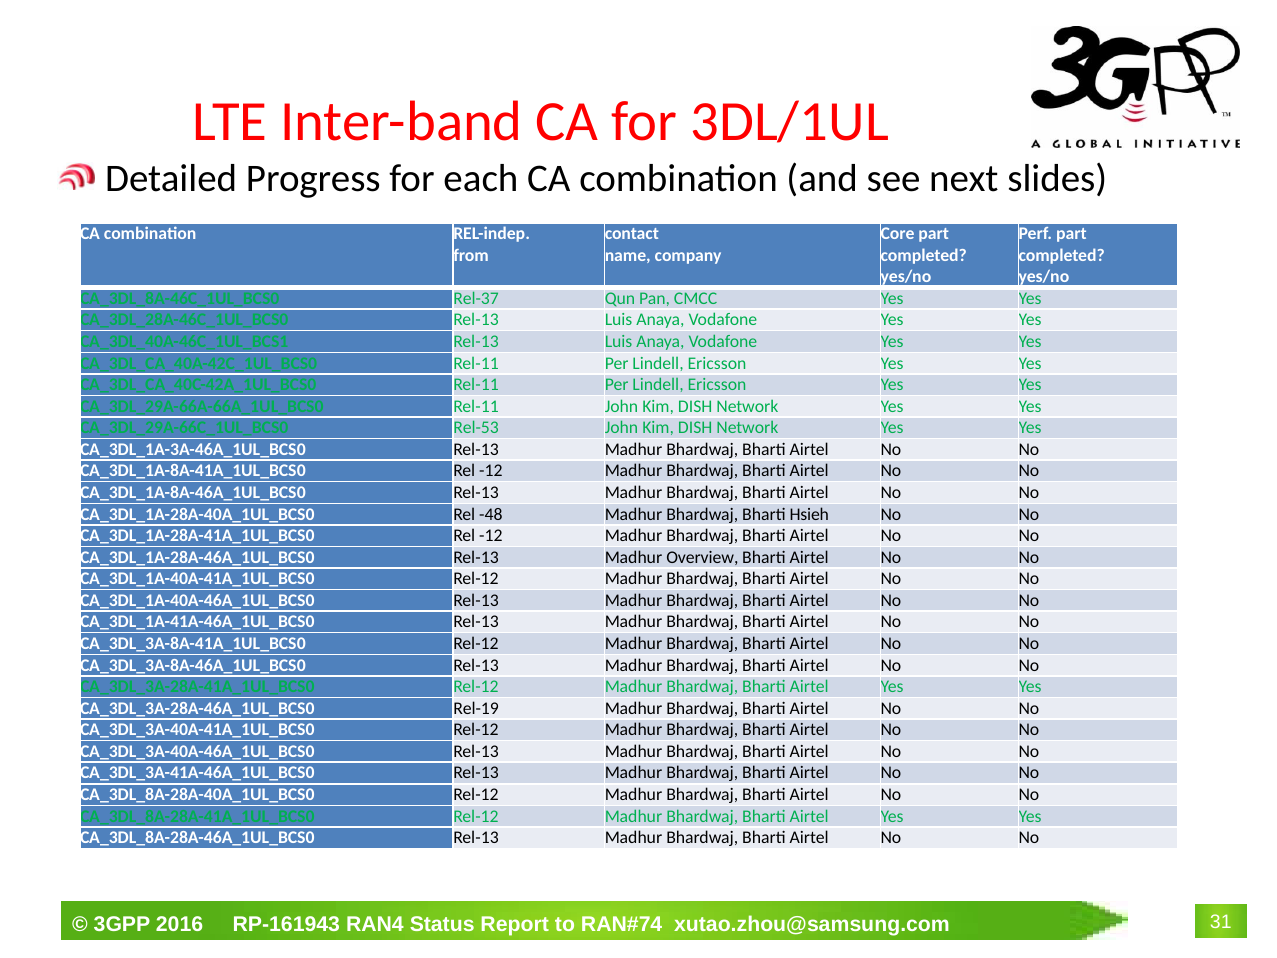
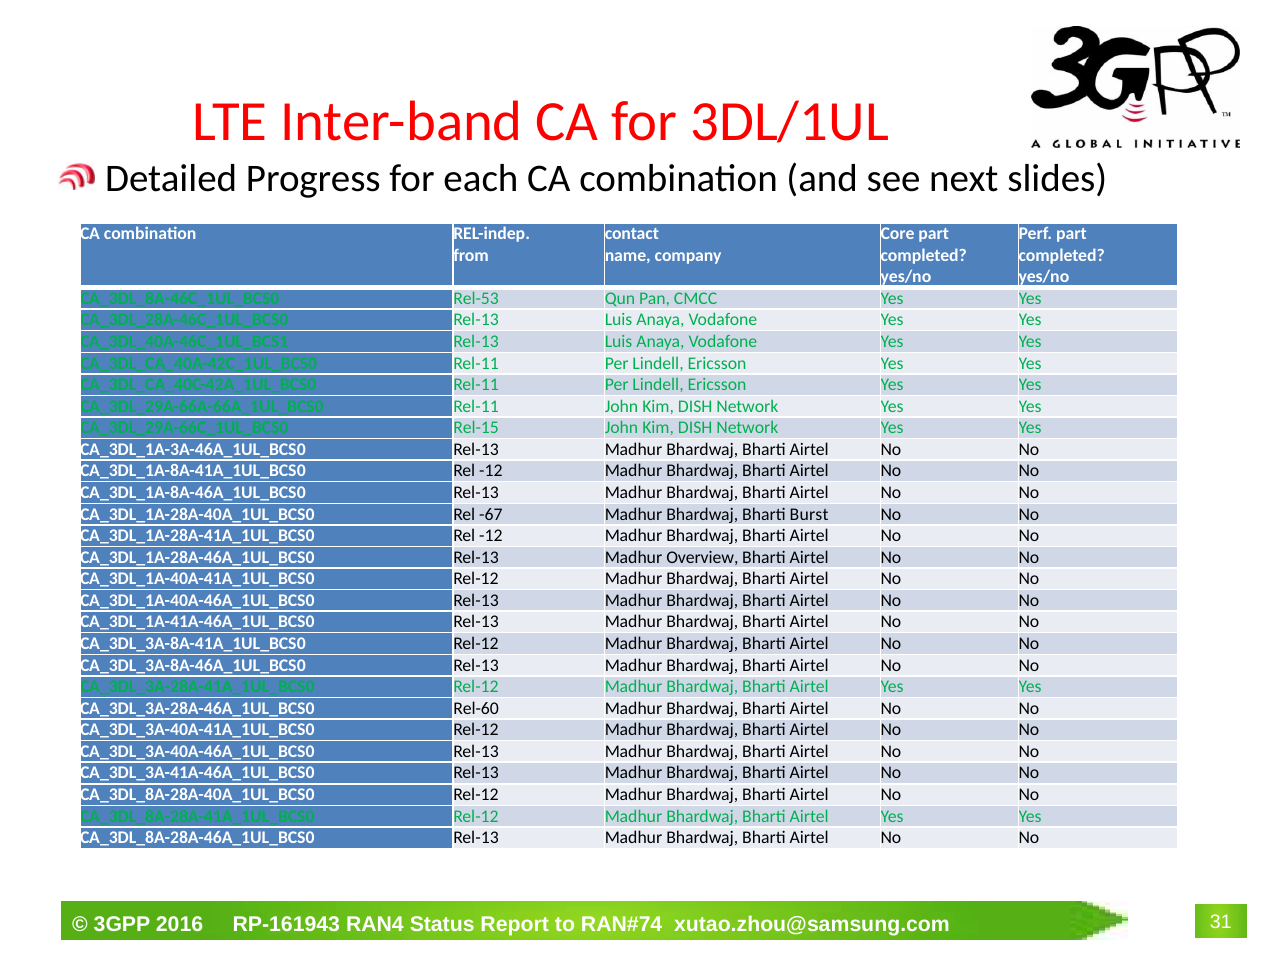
Rel-37: Rel-37 -> Rel-53
Rel-53: Rel-53 -> Rel-15
-48: -48 -> -67
Hsieh: Hsieh -> Burst
Rel-19: Rel-19 -> Rel-60
